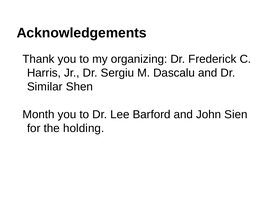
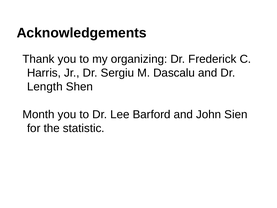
Similar: Similar -> Length
holding: holding -> statistic
